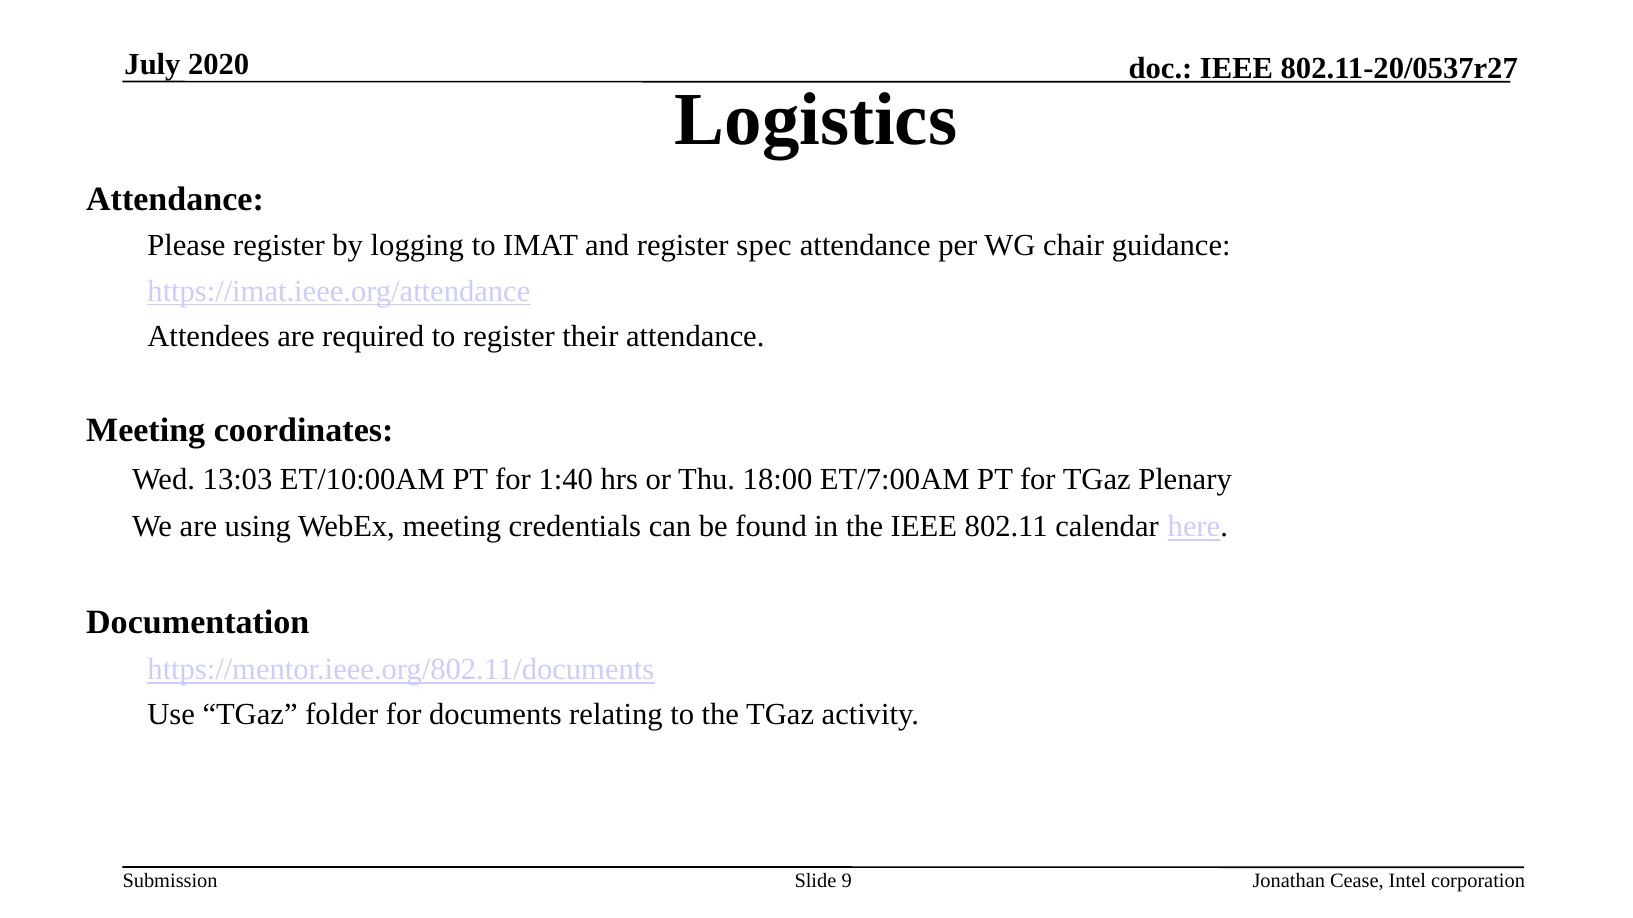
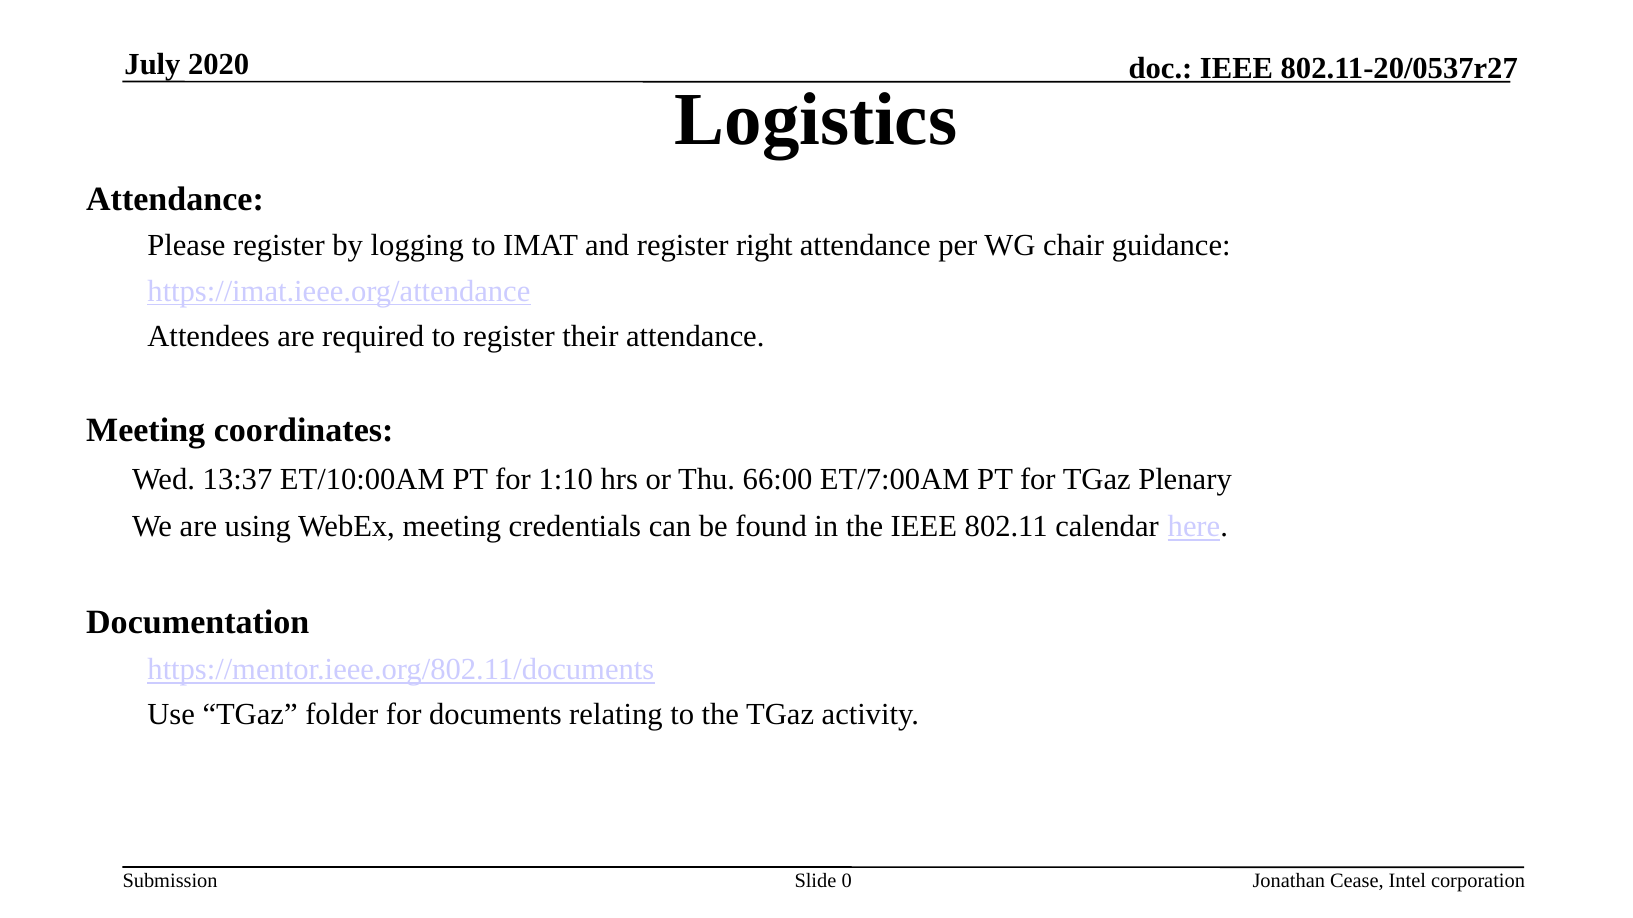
spec: spec -> right
13:03: 13:03 -> 13:37
1:40: 1:40 -> 1:10
18:00: 18:00 -> 66:00
9: 9 -> 0
